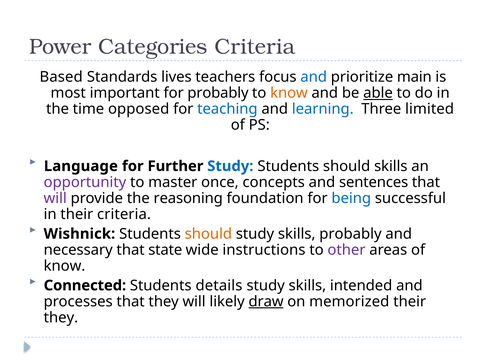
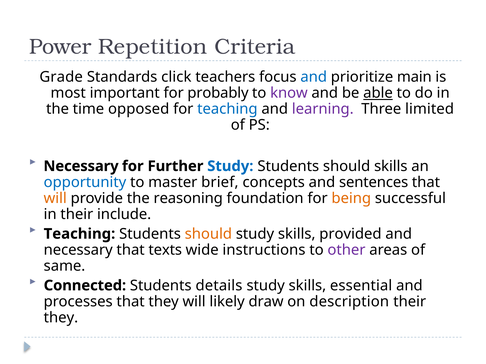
Categories: Categories -> Repetition
Based: Based -> Grade
lives: lives -> click
know at (289, 93) colour: orange -> purple
learning colour: blue -> purple
Language at (81, 166): Language -> Necessary
opportunity colour: purple -> blue
once: once -> brief
will at (55, 198) colour: purple -> orange
being colour: blue -> orange
their criteria: criteria -> include
Wishnick at (79, 234): Wishnick -> Teaching
skills probably: probably -> provided
state: state -> texts
know at (64, 266): know -> same
intended: intended -> essential
draw underline: present -> none
memorized: memorized -> description
